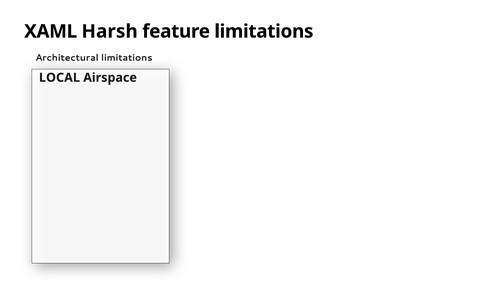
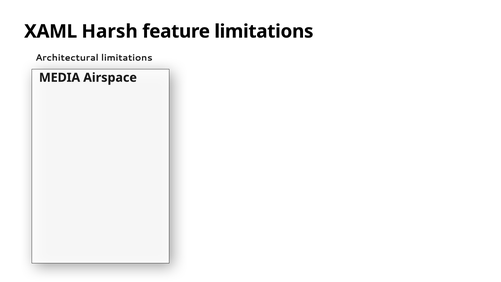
LOCAL: LOCAL -> MEDIA
